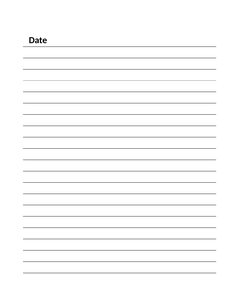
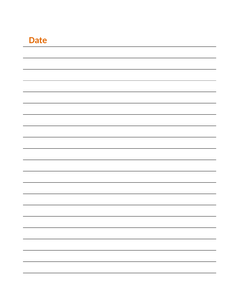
Date colour: black -> orange
